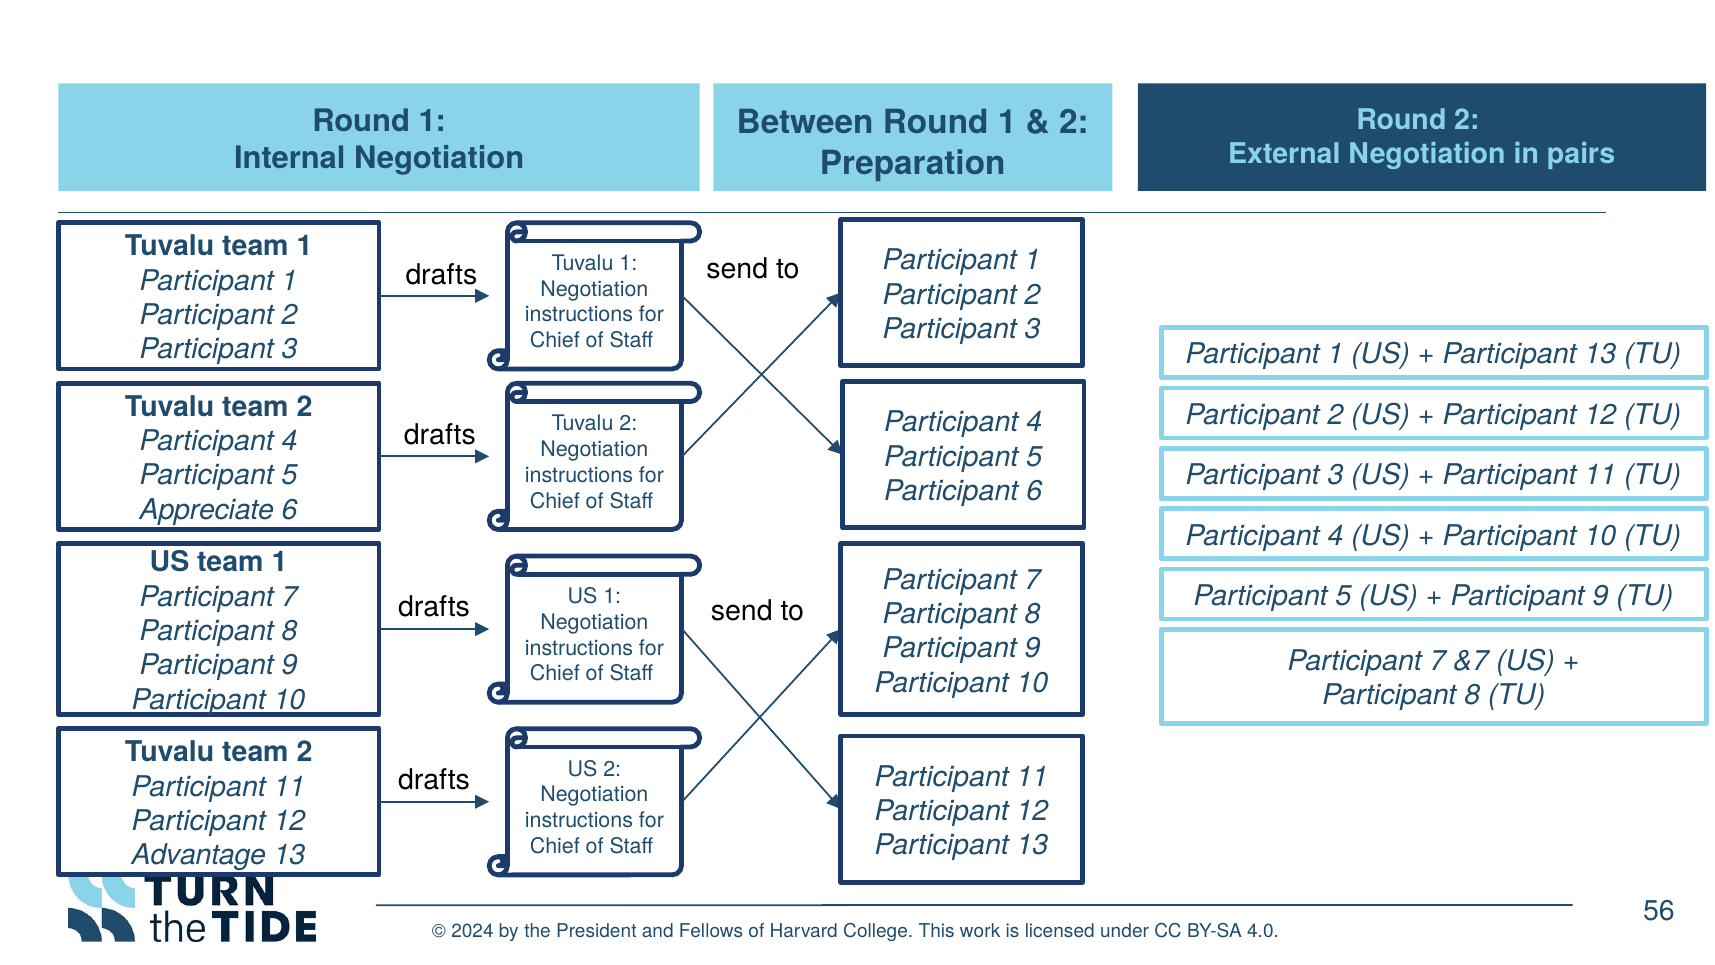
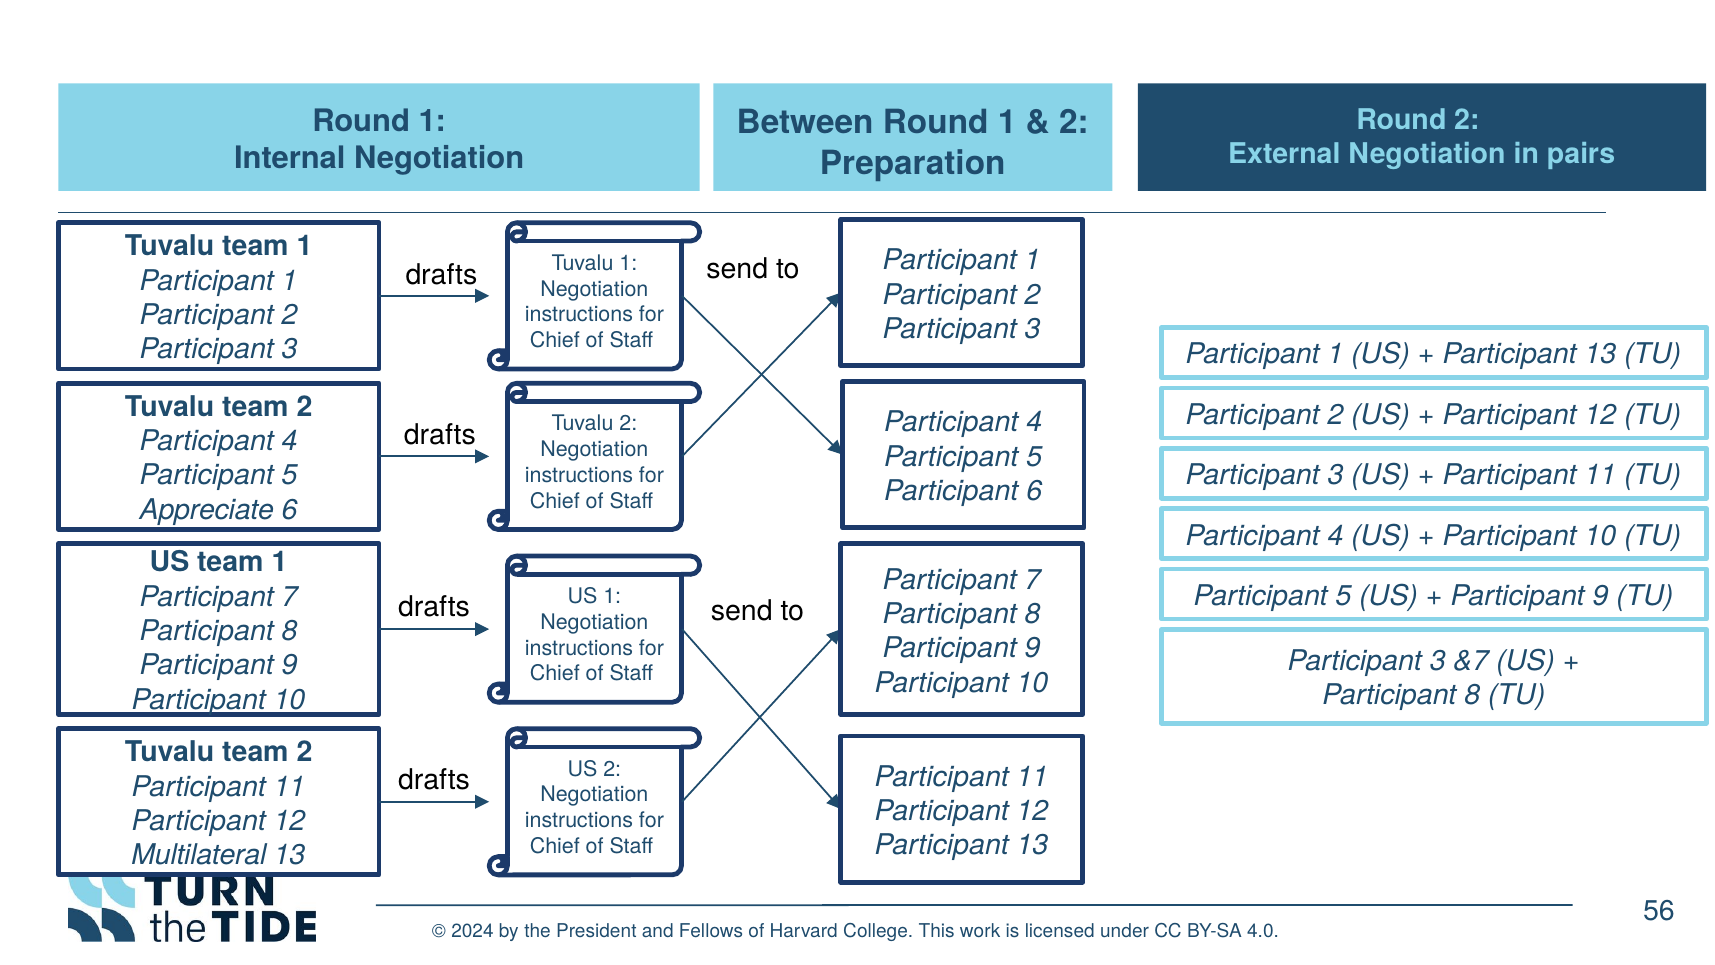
7 at (1438, 661): 7 -> 3
Advantage: Advantage -> Multilateral
